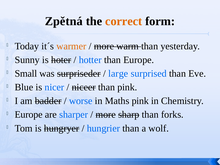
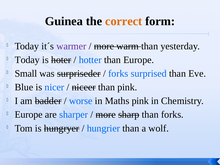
Zpětná: Zpětná -> Guinea
warmer colour: orange -> purple
Sunny at (27, 60): Sunny -> Today
large at (118, 74): large -> forks
